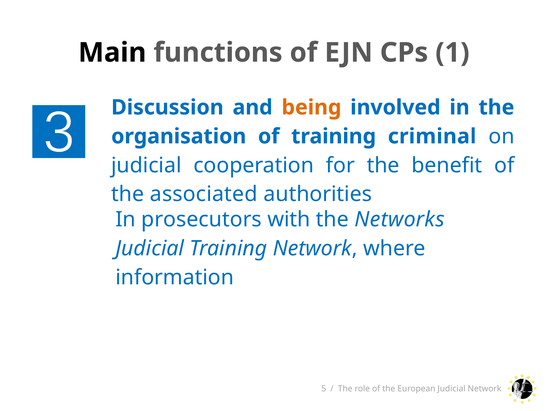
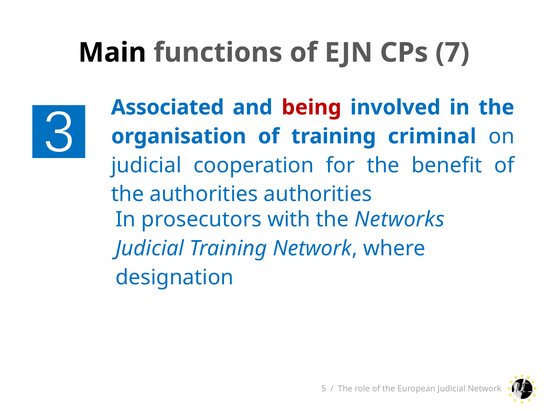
1: 1 -> 7
Discussion: Discussion -> Associated
being colour: orange -> red
the associated: associated -> authorities
information: information -> designation
